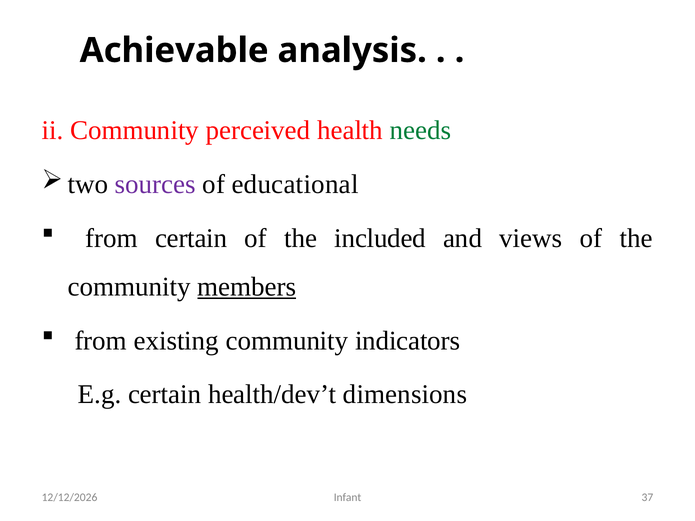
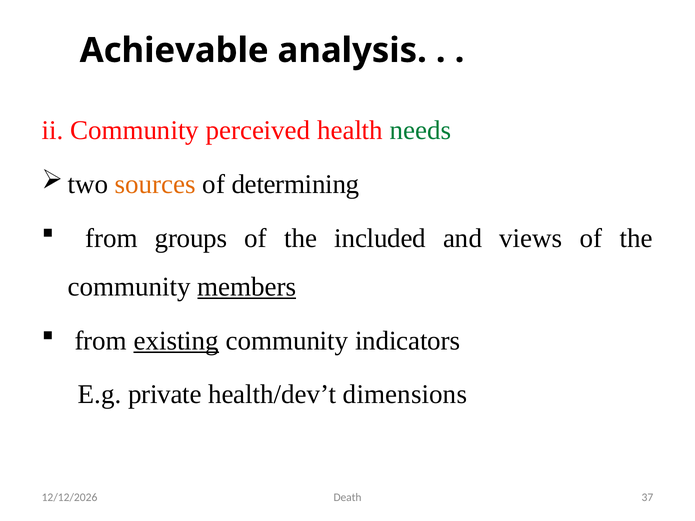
sources colour: purple -> orange
educational: educational -> determining
from certain: certain -> groups
existing underline: none -> present
E.g certain: certain -> private
Infant: Infant -> Death
